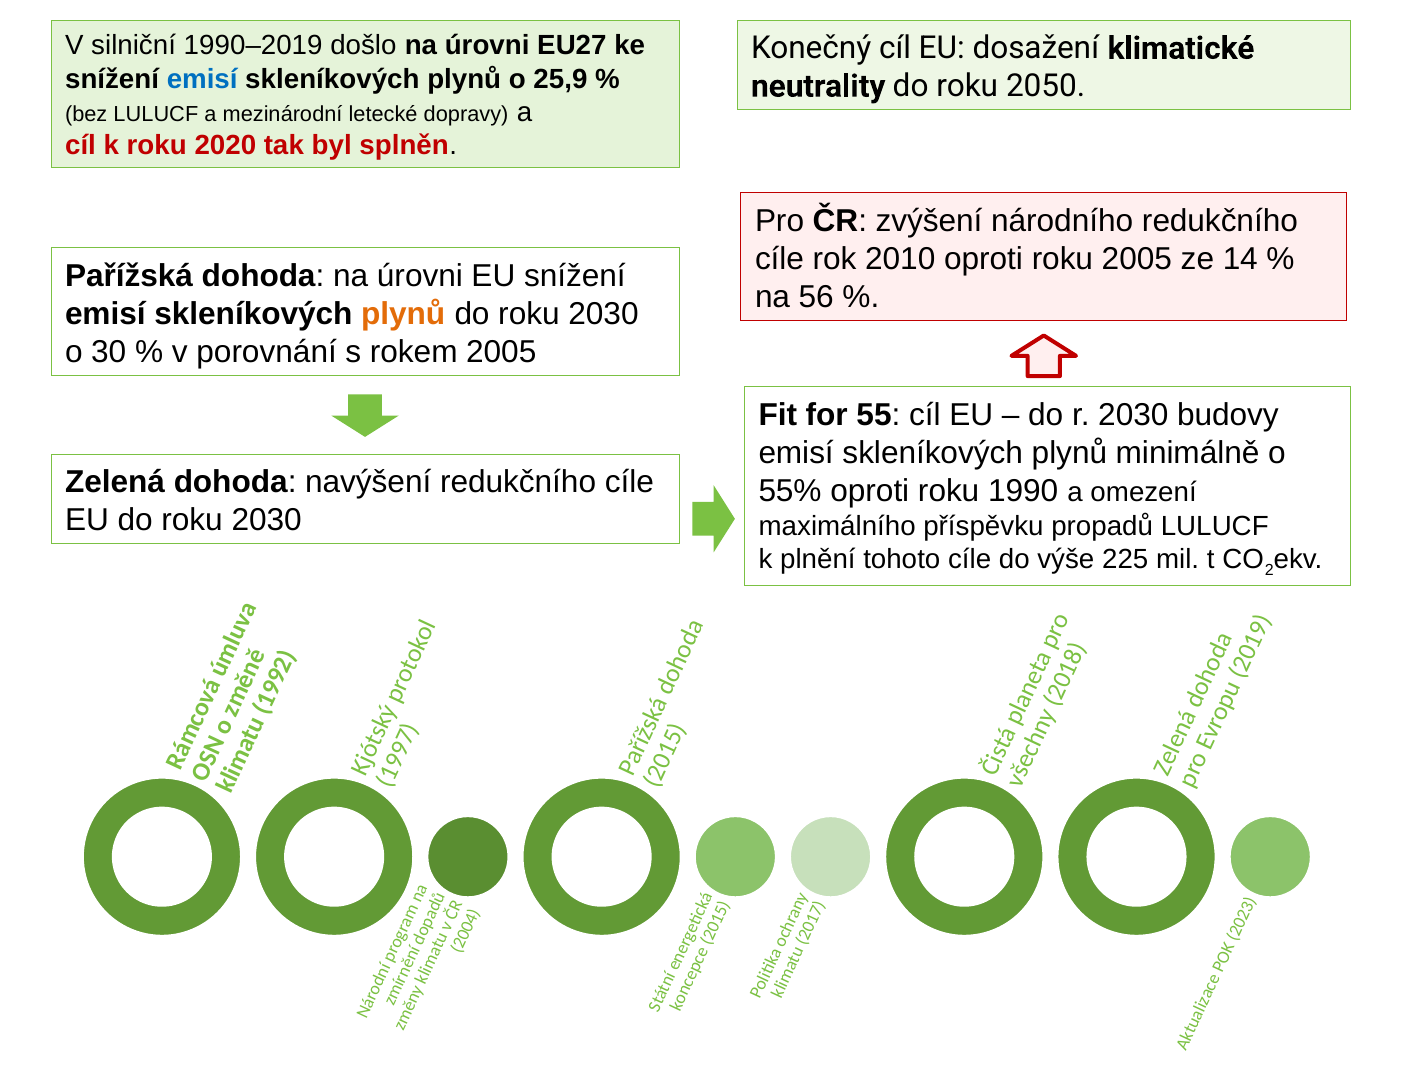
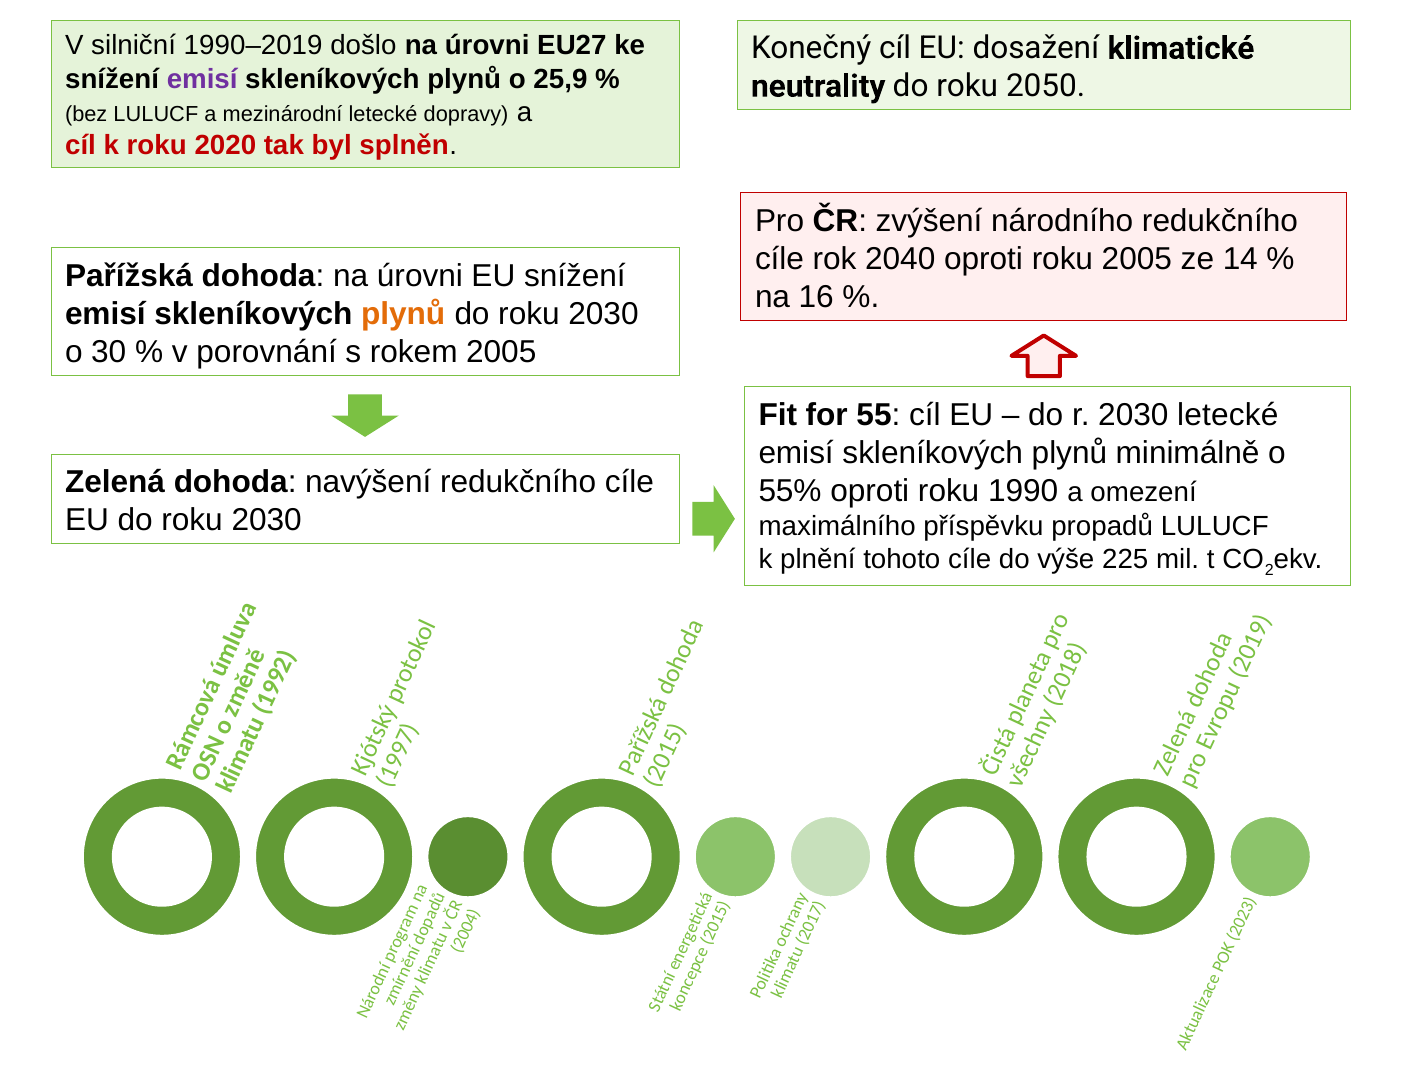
emisí at (202, 79) colour: blue -> purple
2010: 2010 -> 2040
56: 56 -> 16
2030 budovy: budovy -> letecké
